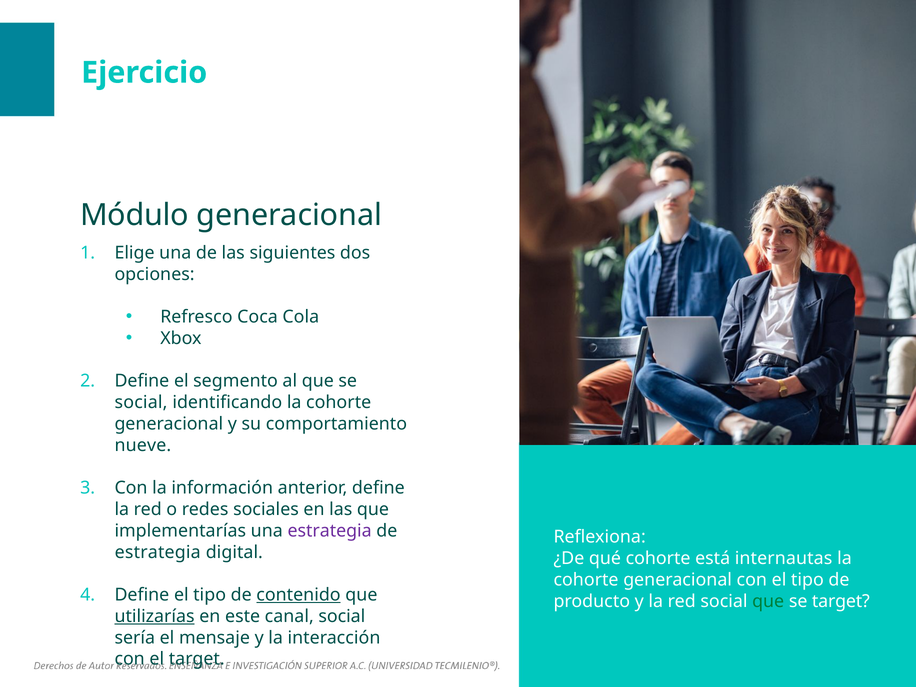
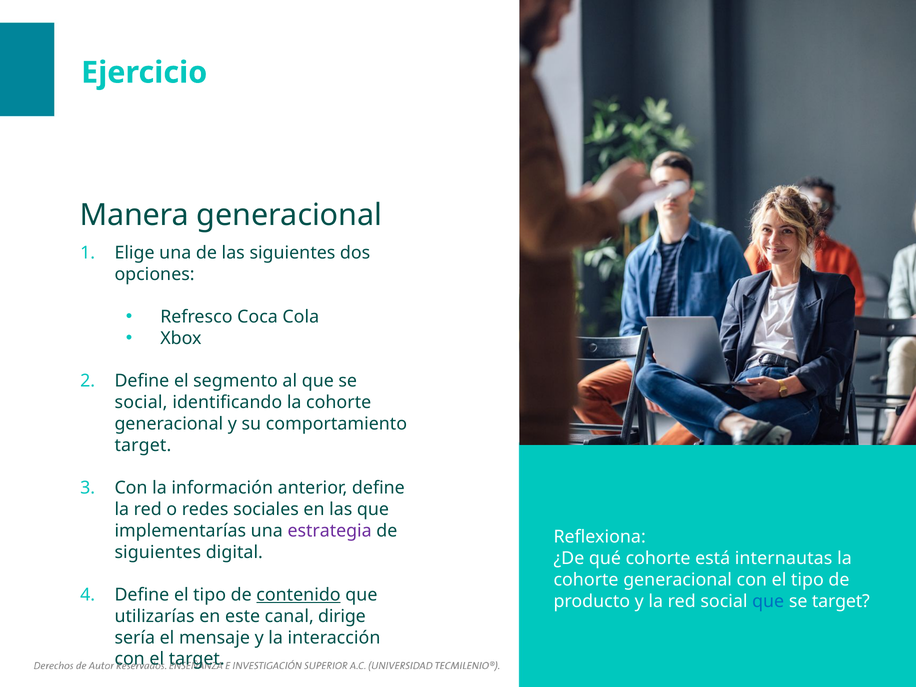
Módulo: Módulo -> Manera
nueve at (143, 445): nueve -> target
estrategia at (158, 552): estrategia -> siguientes
que at (768, 601) colour: green -> blue
utilizarías underline: present -> none
canal social: social -> dirige
